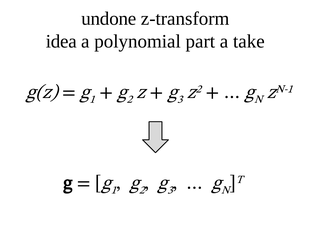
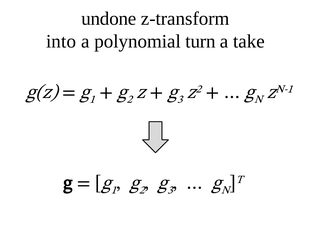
idea: idea -> into
part: part -> turn
